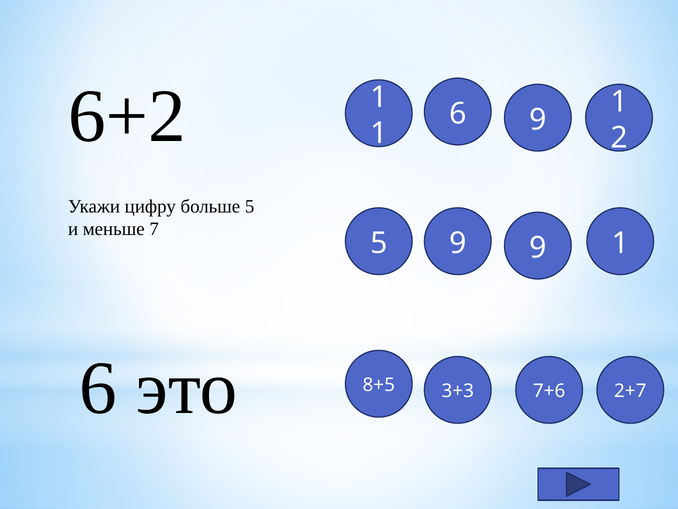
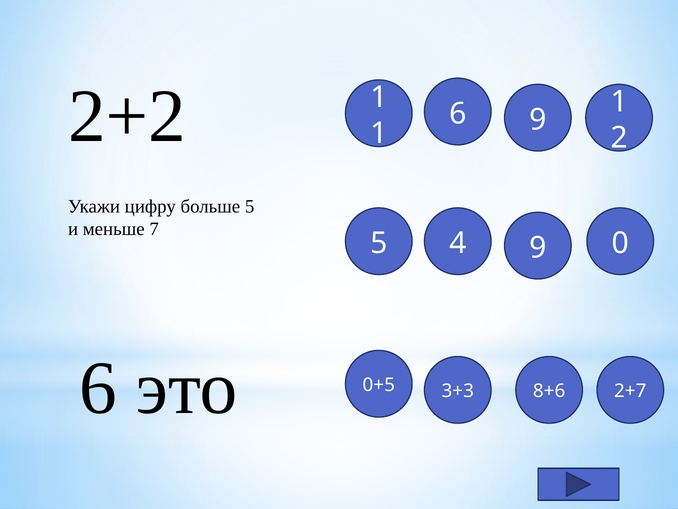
6+2: 6+2 -> 2+2
5 9: 9 -> 4
9 1: 1 -> 0
7+6: 7+6 -> 8+6
8+5: 8+5 -> 0+5
